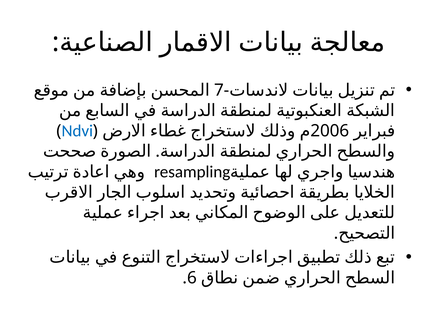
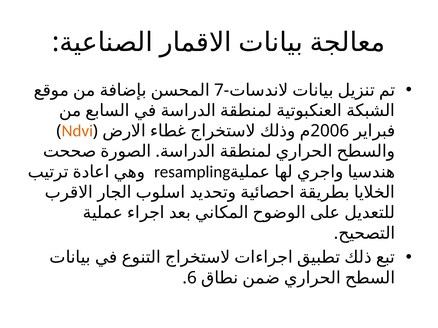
Ndvi colour: blue -> orange
